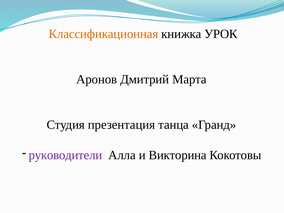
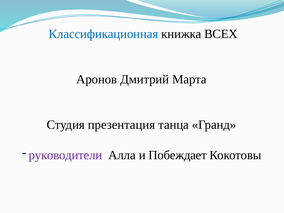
Классификационная colour: orange -> blue
УРОК: УРОК -> ВСЕХ
Викторина: Викторина -> Побеждает
